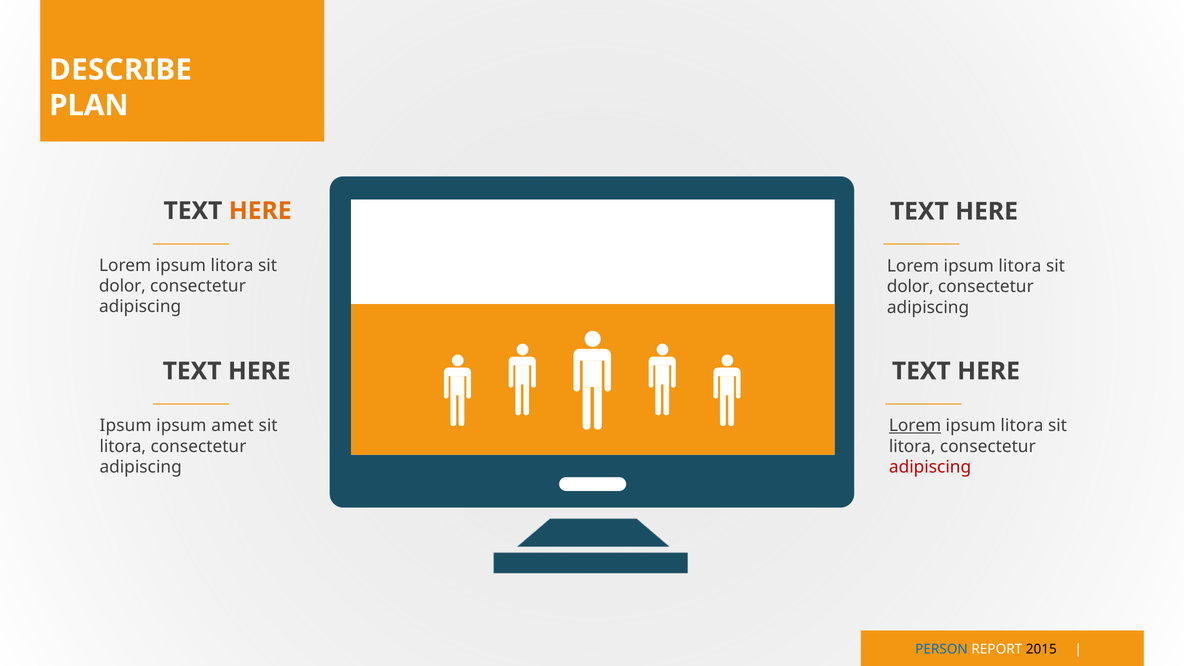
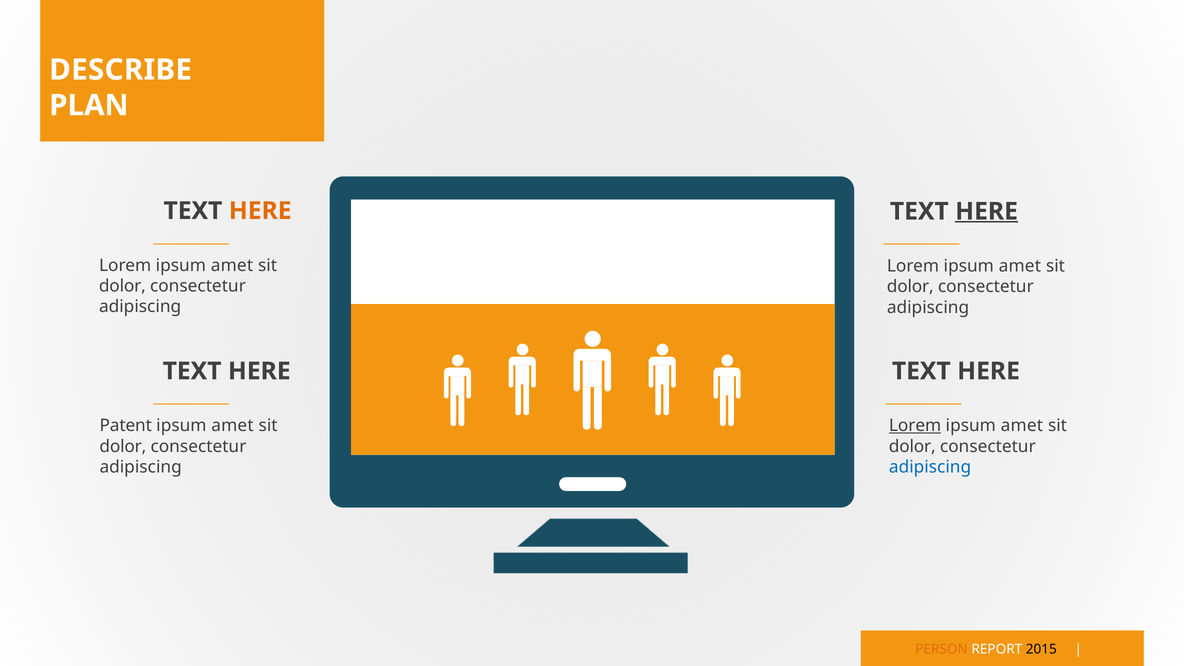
HERE at (987, 211) underline: none -> present
litora at (232, 265): litora -> amet
litora at (1020, 266): litora -> amet
Ipsum at (126, 426): Ipsum -> Patent
litora at (1022, 426): litora -> amet
litora at (123, 446): litora -> dolor
litora at (912, 446): litora -> dolor
adipiscing at (930, 467) colour: red -> blue
PERSON colour: blue -> orange
